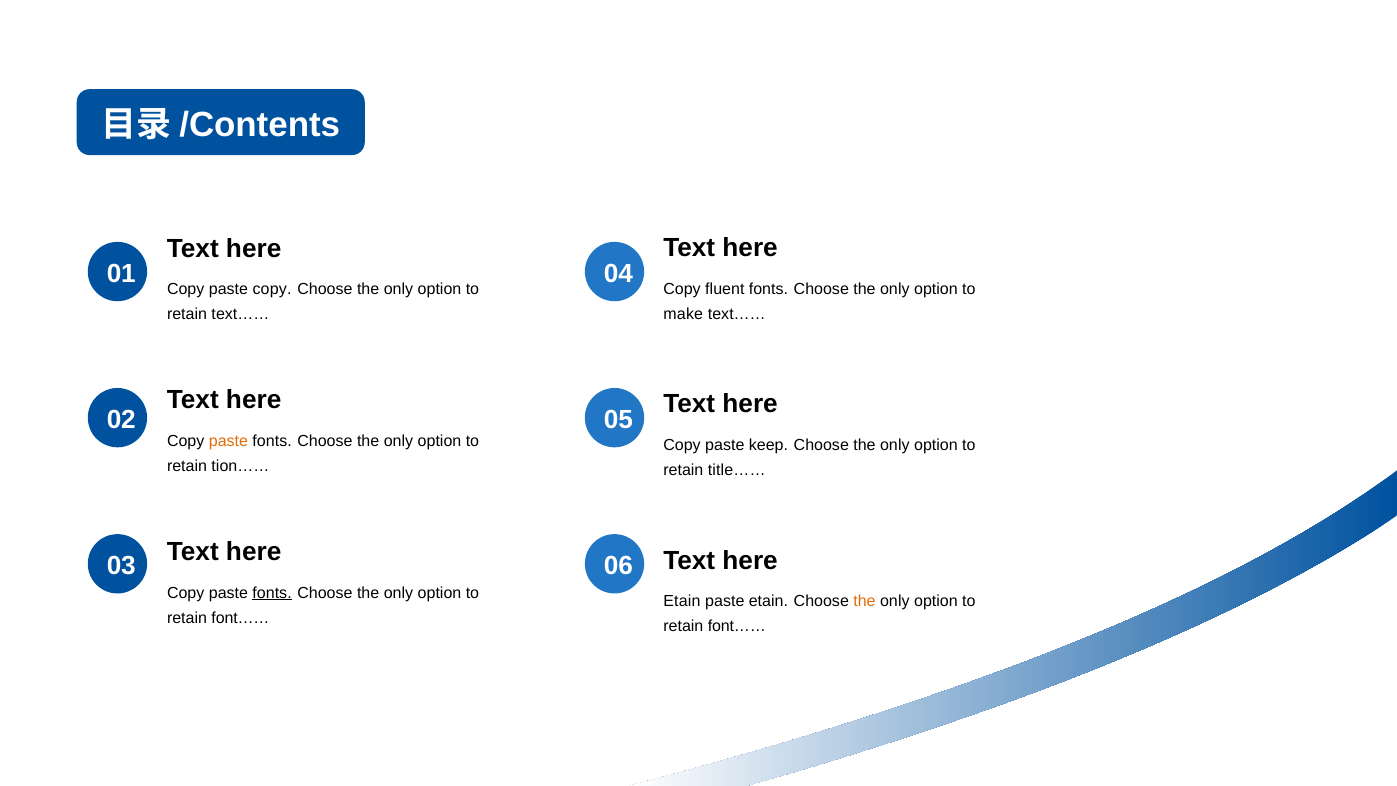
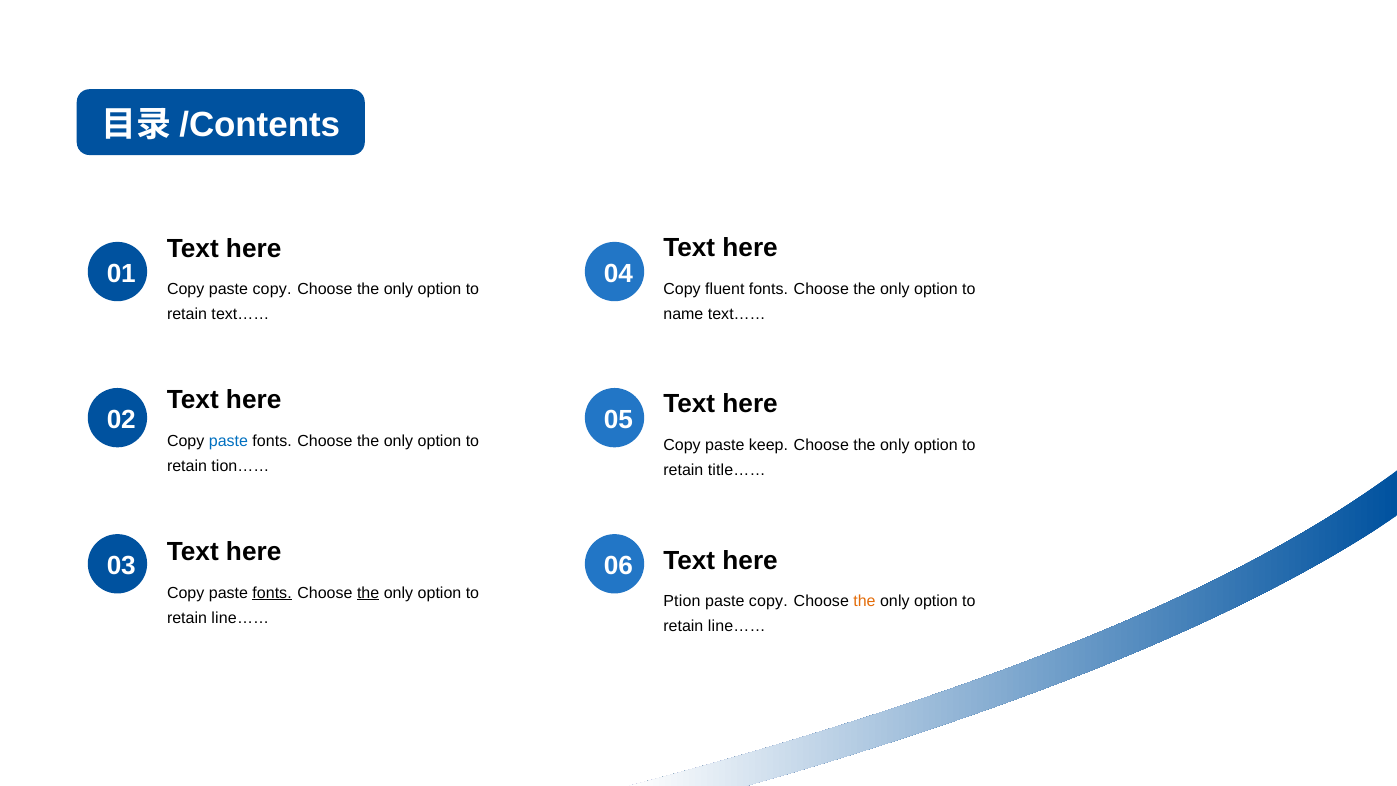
make: make -> name
paste at (228, 441) colour: orange -> blue
the at (368, 593) underline: none -> present
Etain at (682, 601): Etain -> Ption
etain at (768, 601): etain -> copy
font…… at (240, 618): font…… -> line……
font…… at (737, 626): font…… -> line……
